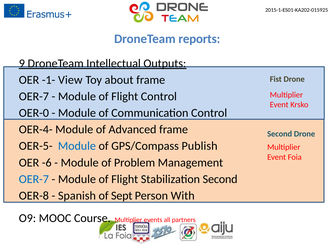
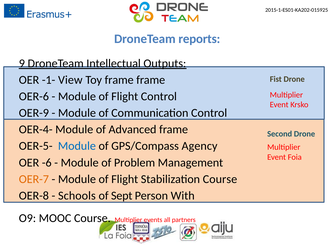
Toy about: about -> frame
OER-7 at (34, 96): OER-7 -> OER-6
OER-0: OER-0 -> OER-9
Publish: Publish -> Agency
OER-7 at (34, 179) colour: blue -> orange
Stabilization Second: Second -> Course
Spanish: Spanish -> Schools
